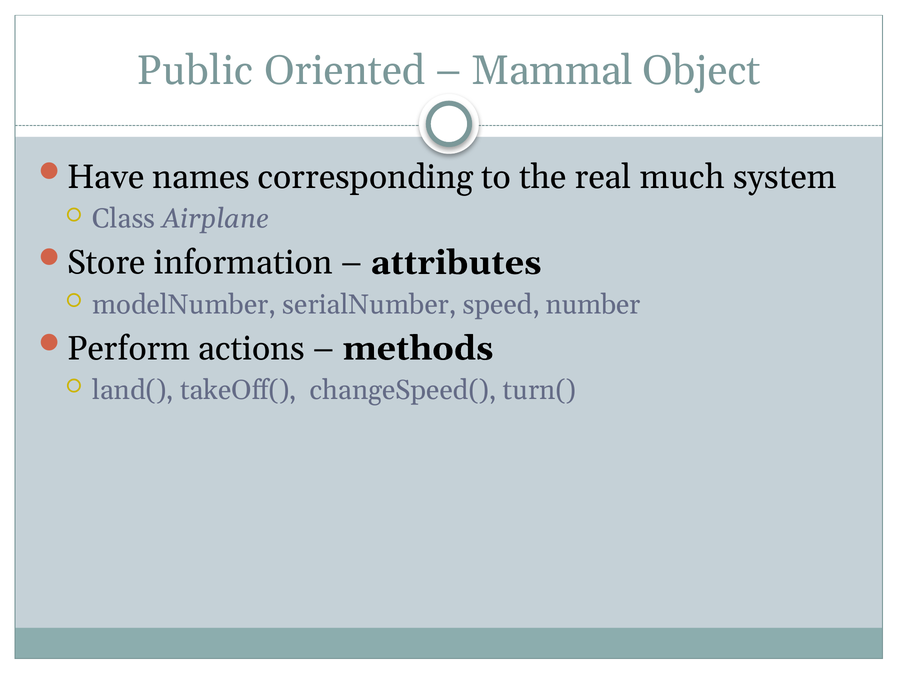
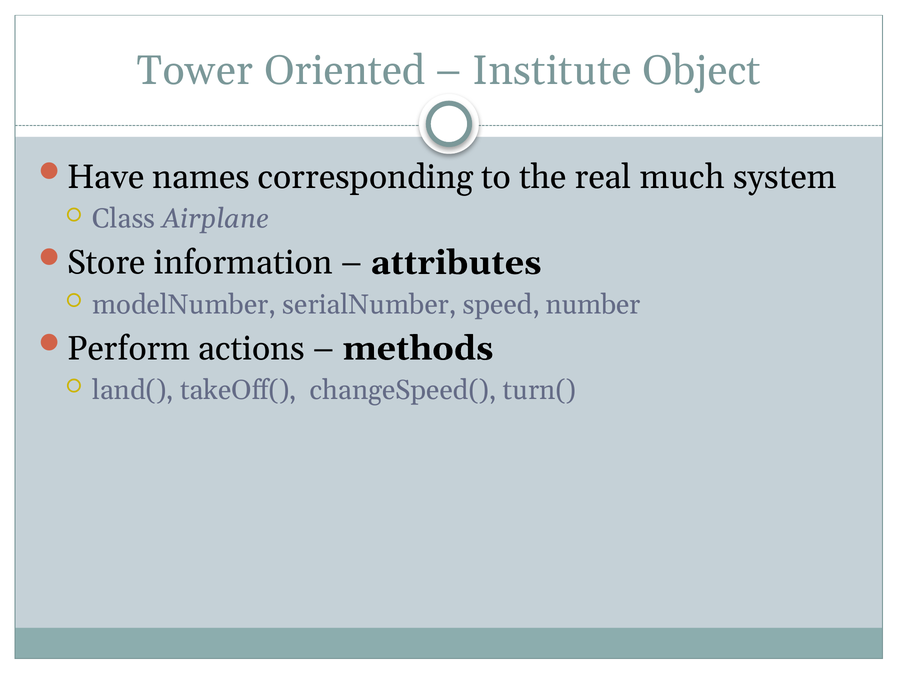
Public: Public -> Tower
Mammal: Mammal -> Institute
